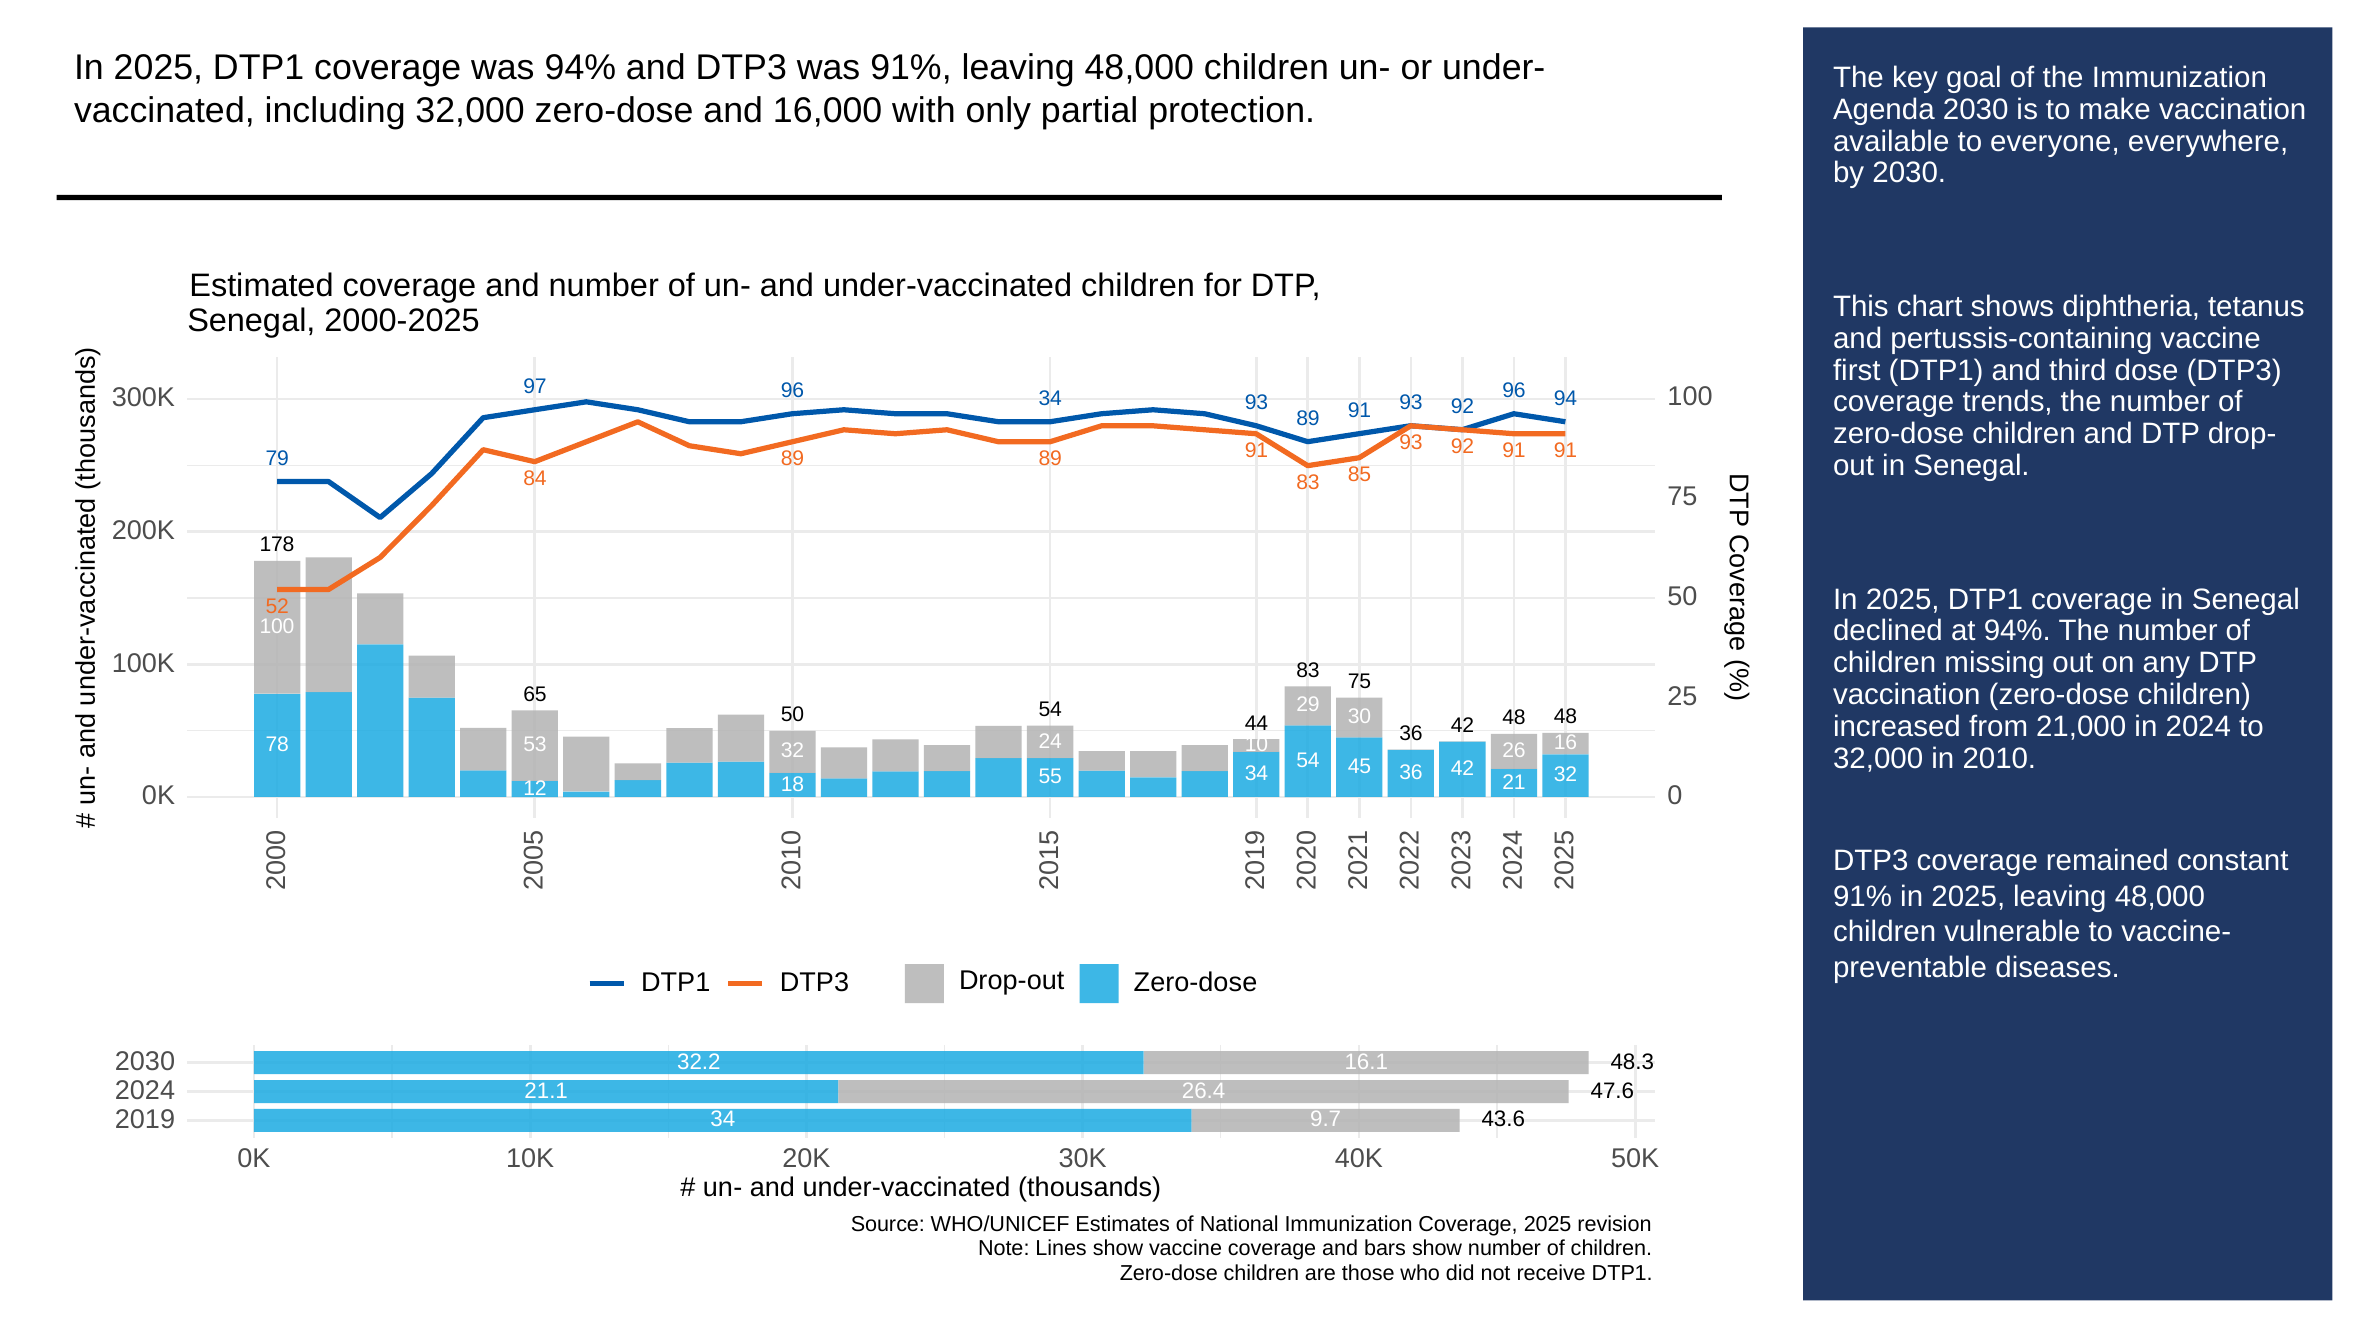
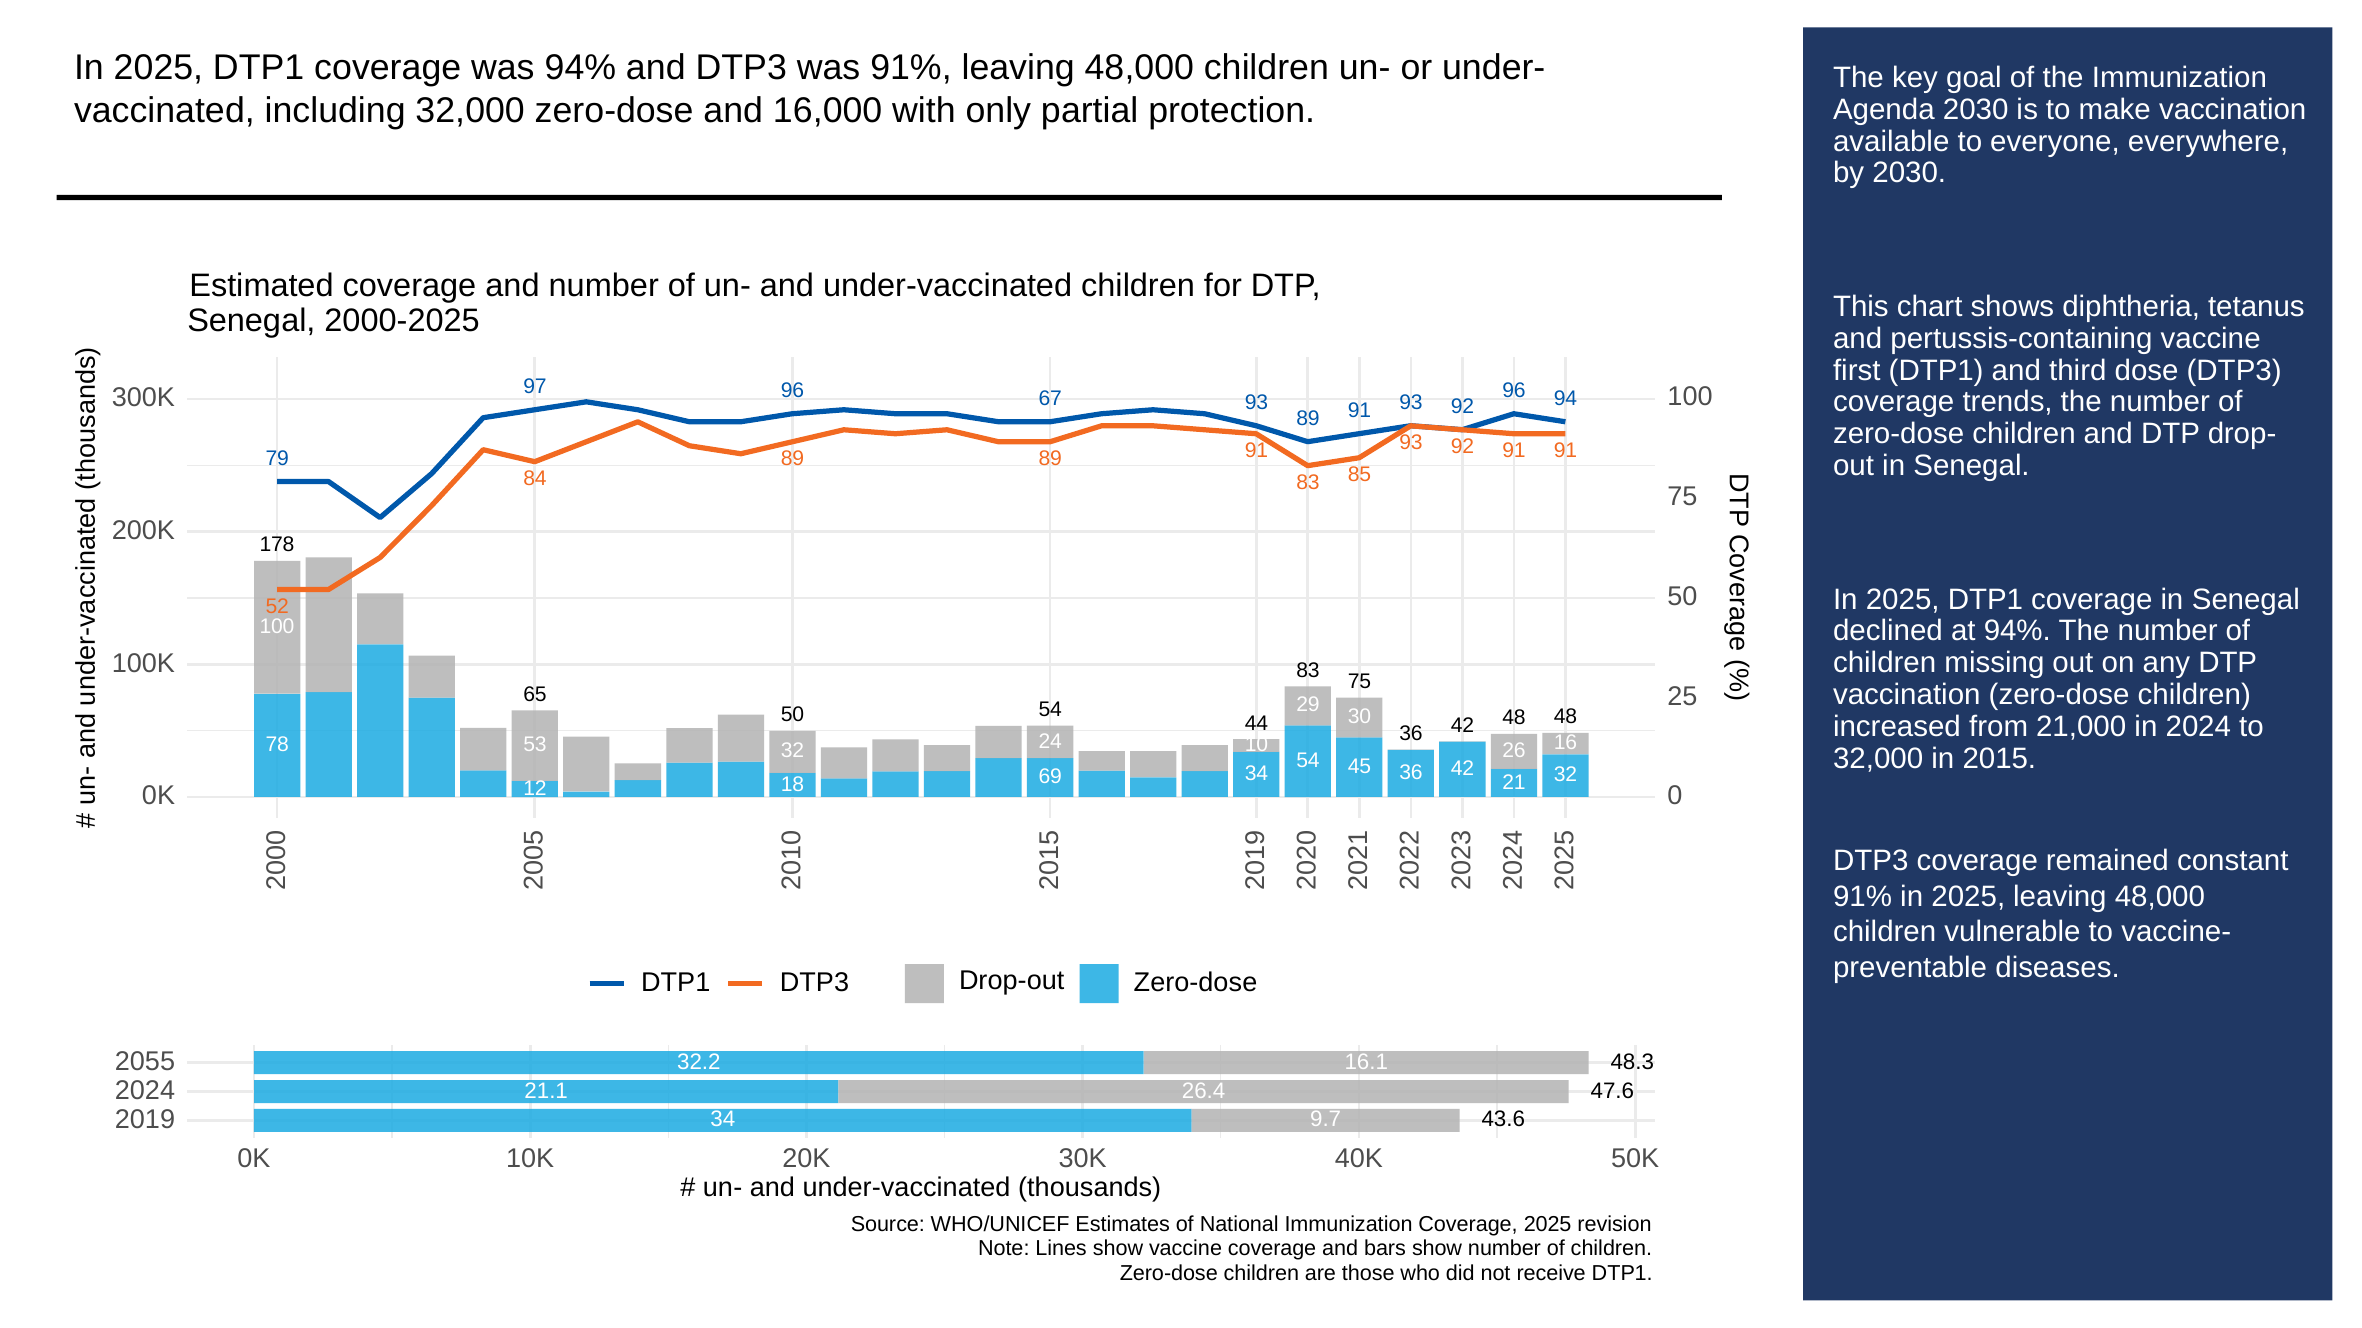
96 34: 34 -> 67
2010: 2010 -> 2015
55: 55 -> 69
2030 at (145, 1062): 2030 -> 2055
